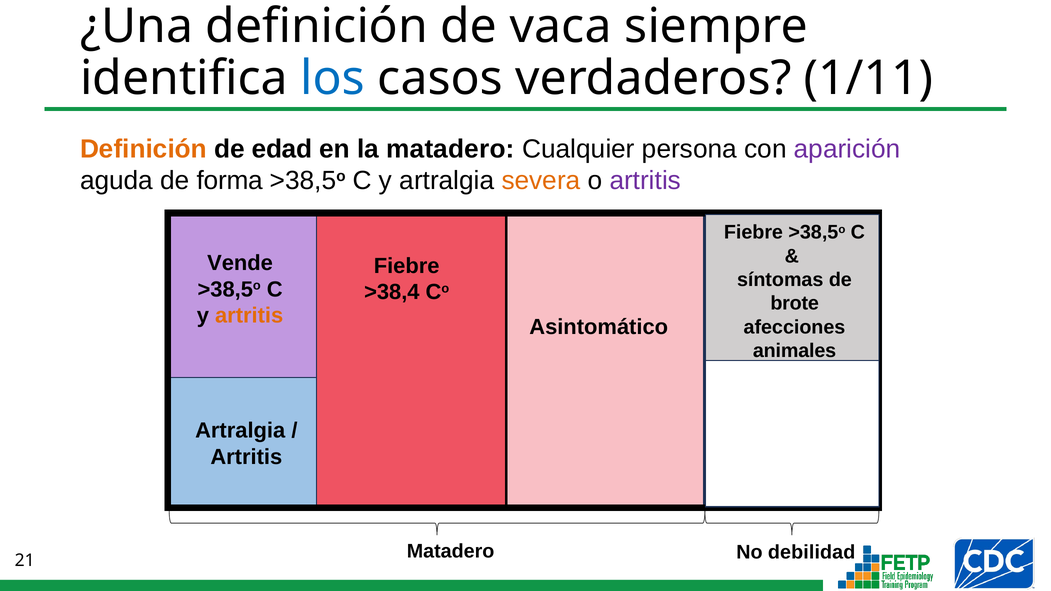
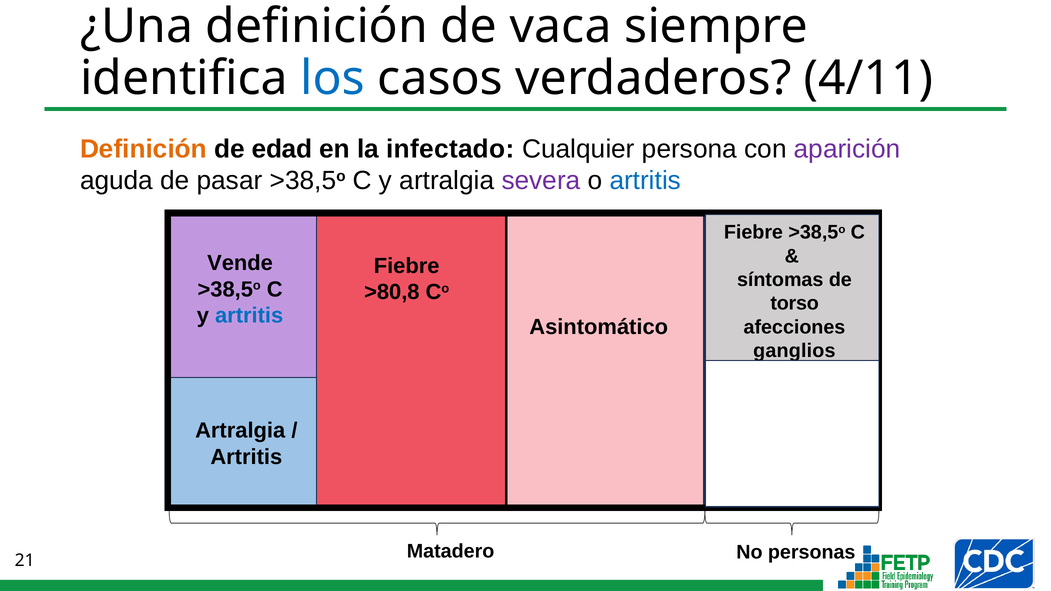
1/11: 1/11 -> 4/11
la matadero: matadero -> infectado
forma: forma -> pasar
severa colour: orange -> purple
artritis at (645, 181) colour: purple -> blue
>38,4: >38,4 -> >80,8
brote: brote -> torso
artritis at (249, 316) colour: orange -> blue
animales: animales -> ganglios
debilidad: debilidad -> personas
